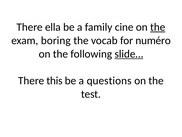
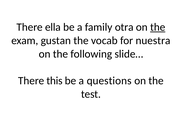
cine: cine -> otra
boring: boring -> gustan
numéro: numéro -> nuestra
slide… underline: present -> none
